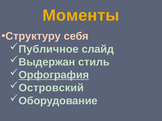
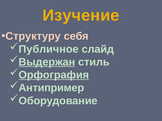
Моменты: Моменты -> Изучение
Выдержан underline: none -> present
Островский: Островский -> Антипример
